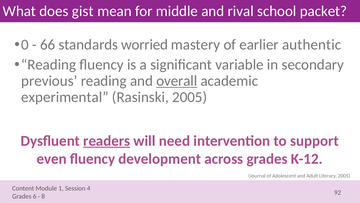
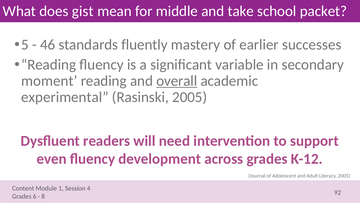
rival: rival -> take
0: 0 -> 5
66: 66 -> 46
worried: worried -> fluently
authentic: authentic -> successes
previous: previous -> moment
readers underline: present -> none
